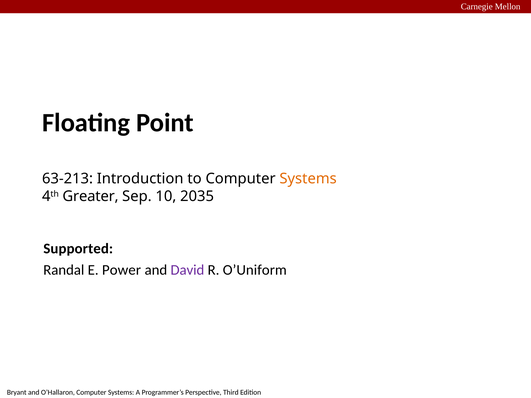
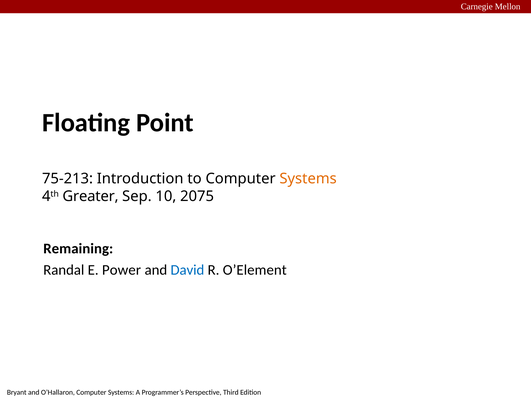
63-213: 63-213 -> 75-213
2035: 2035 -> 2075
Supported: Supported -> Remaining
David colour: purple -> blue
O’Uniform: O’Uniform -> O’Element
